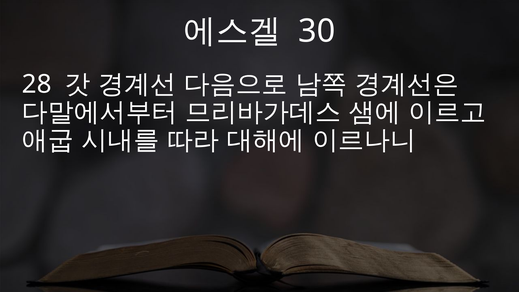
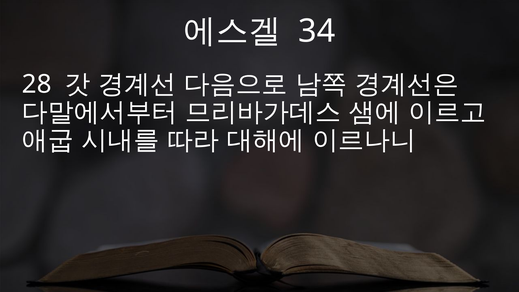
30: 30 -> 34
